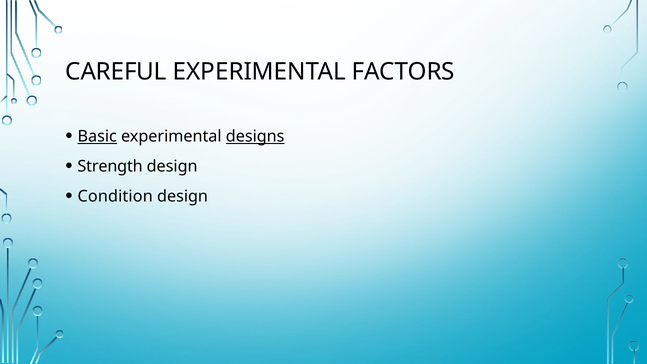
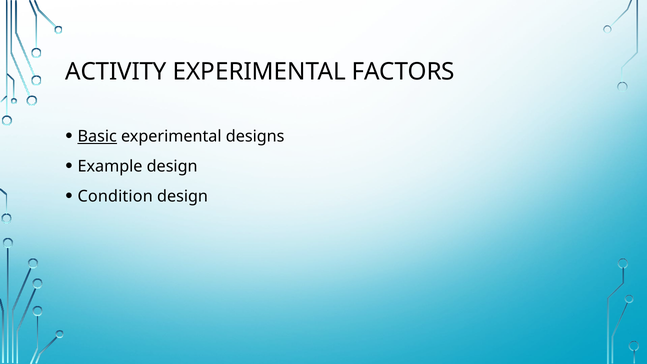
CAREFUL: CAREFUL -> ACTIVITY
designs underline: present -> none
Strength: Strength -> Example
